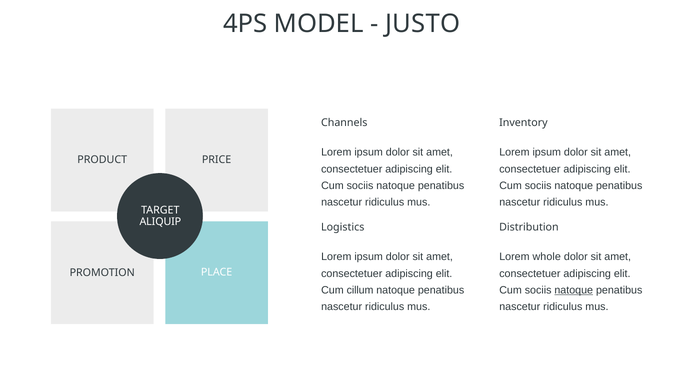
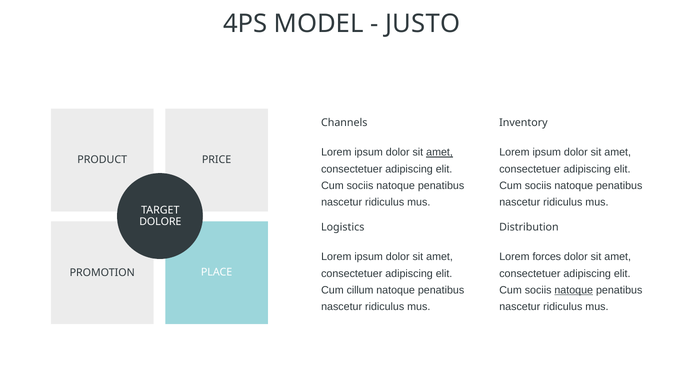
amet at (440, 152) underline: none -> present
ALIQUIP: ALIQUIP -> DOLORE
whole: whole -> forces
